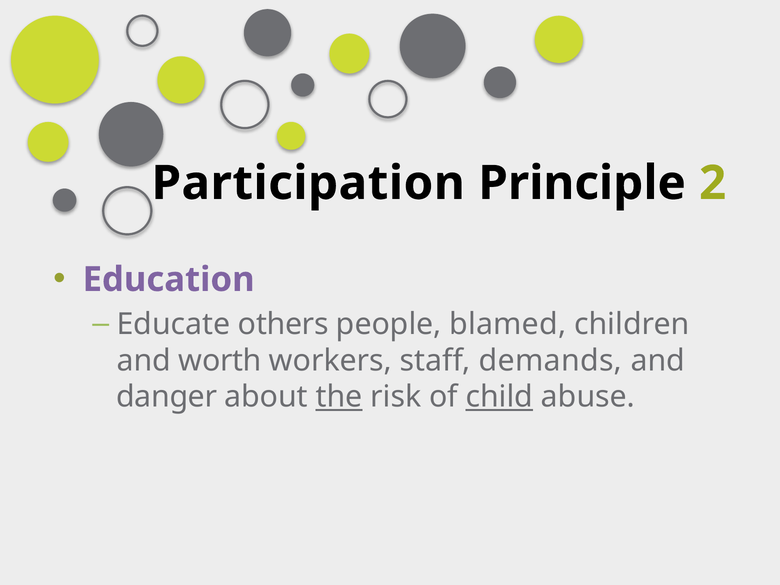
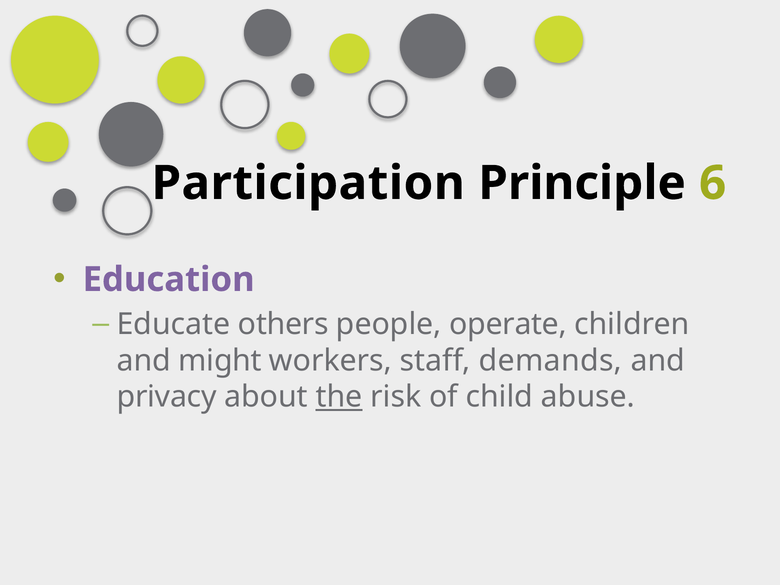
2: 2 -> 6
blamed: blamed -> operate
worth: worth -> might
danger: danger -> privacy
child underline: present -> none
